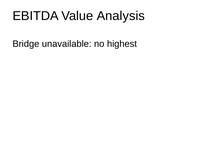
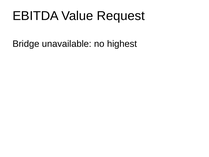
Analysis: Analysis -> Request
